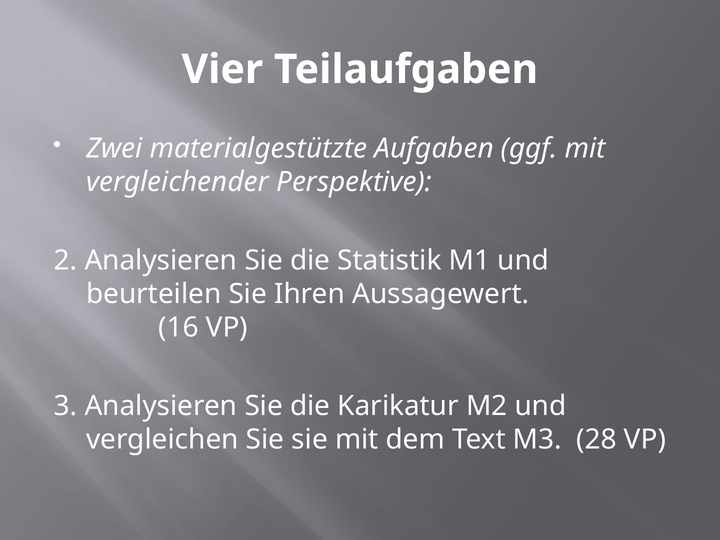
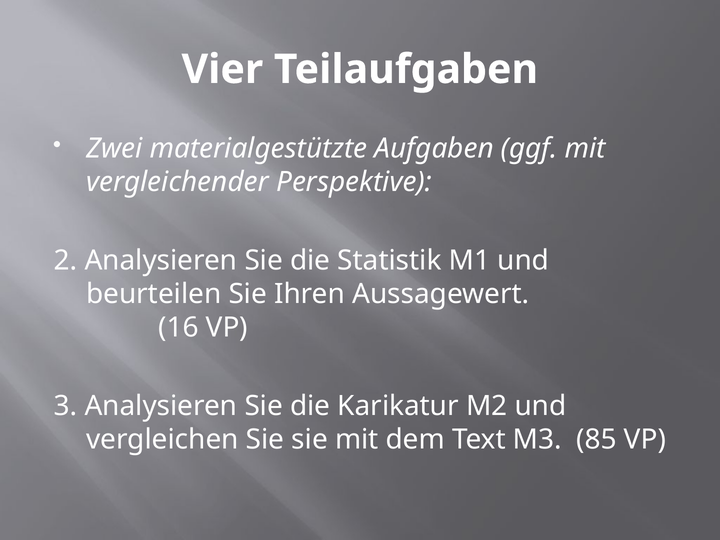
28: 28 -> 85
